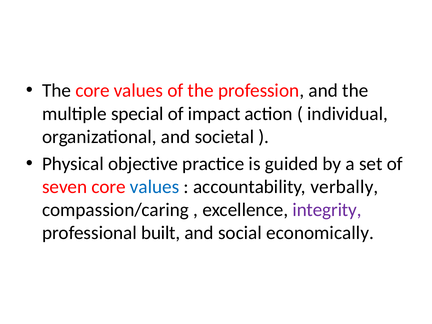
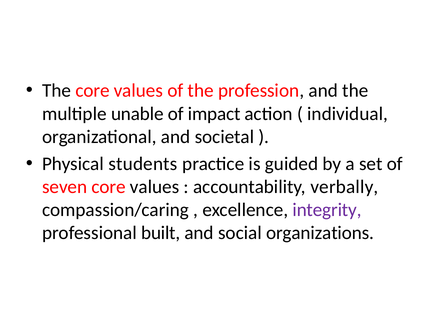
special: special -> unable
objective: objective -> students
values at (155, 187) colour: blue -> black
economically: economically -> organizations
